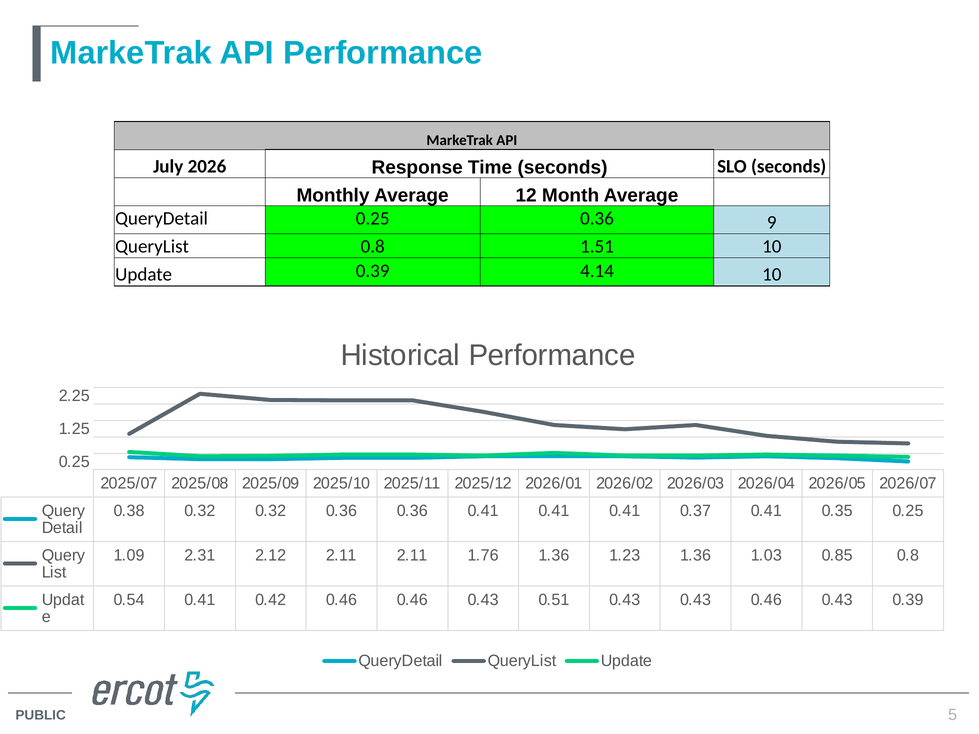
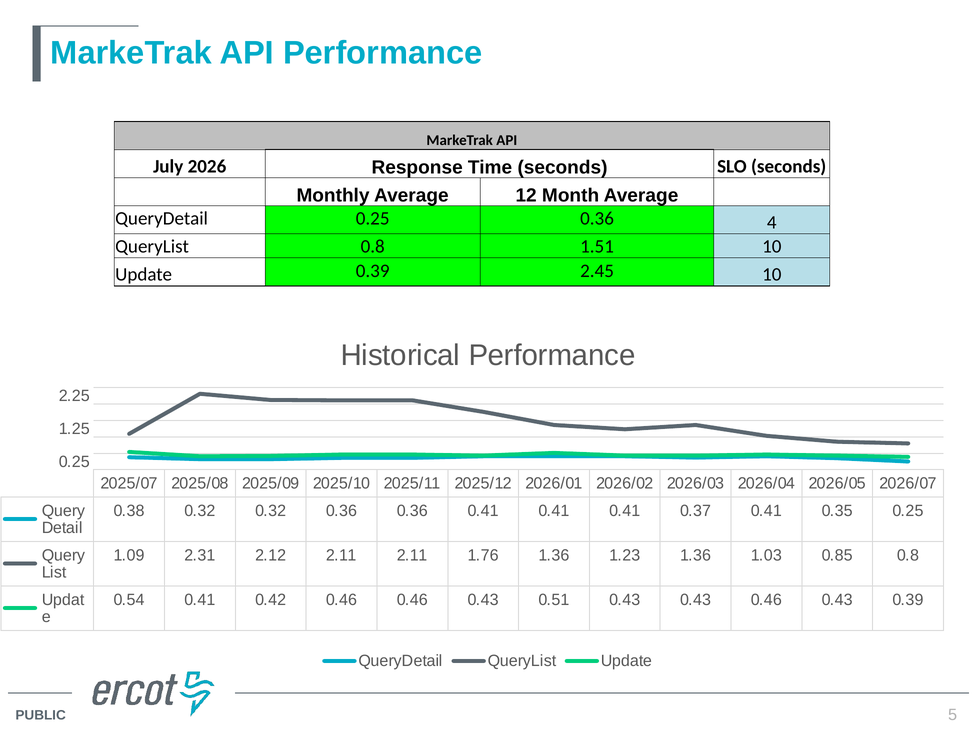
9: 9 -> 4
4.14: 4.14 -> 2.45
